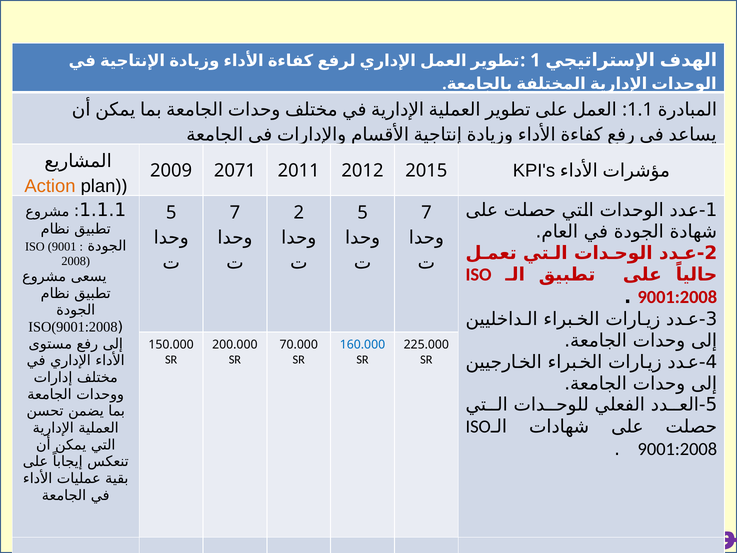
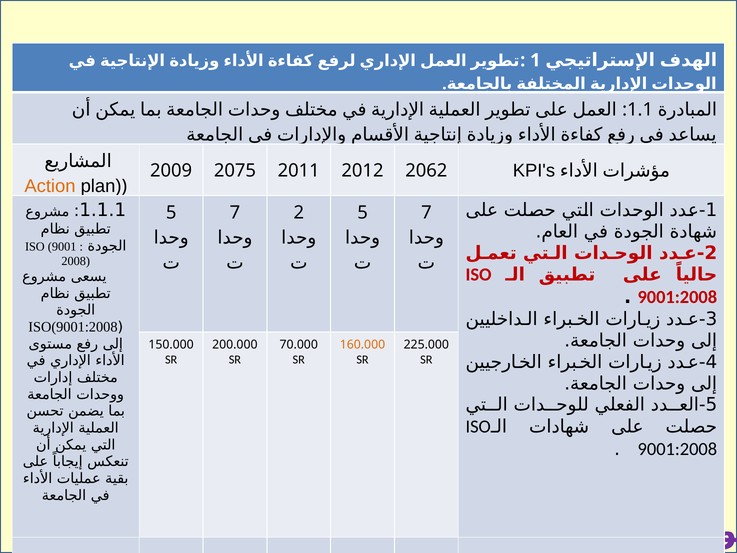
2071: 2071 -> 2075
2015: 2015 -> 2062
160.000 colour: blue -> orange
